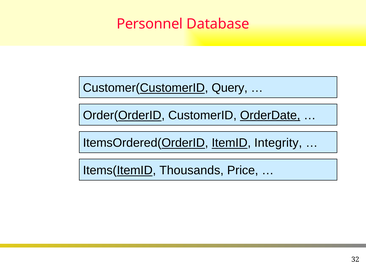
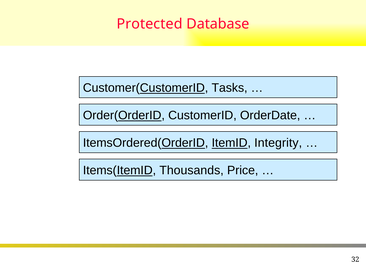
Personnel: Personnel -> Protected
Query: Query -> Tasks
OrderDate underline: present -> none
